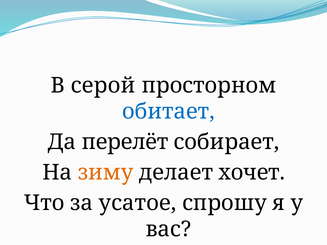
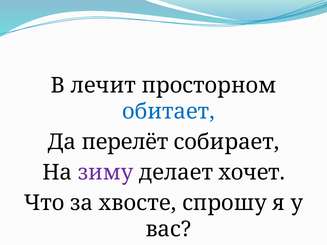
серой: серой -> лечит
зиму colour: orange -> purple
усатое: усатое -> хвосте
